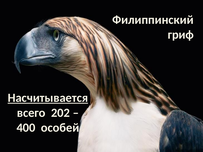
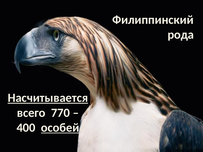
гриф: гриф -> рода
202: 202 -> 770
особей underline: none -> present
